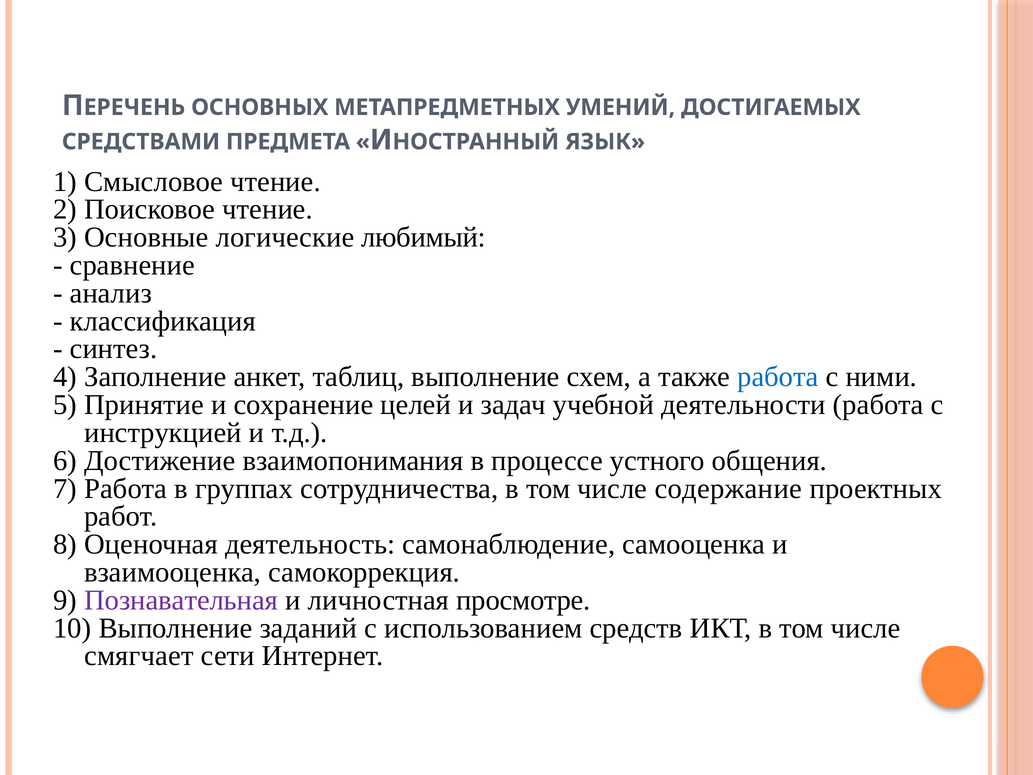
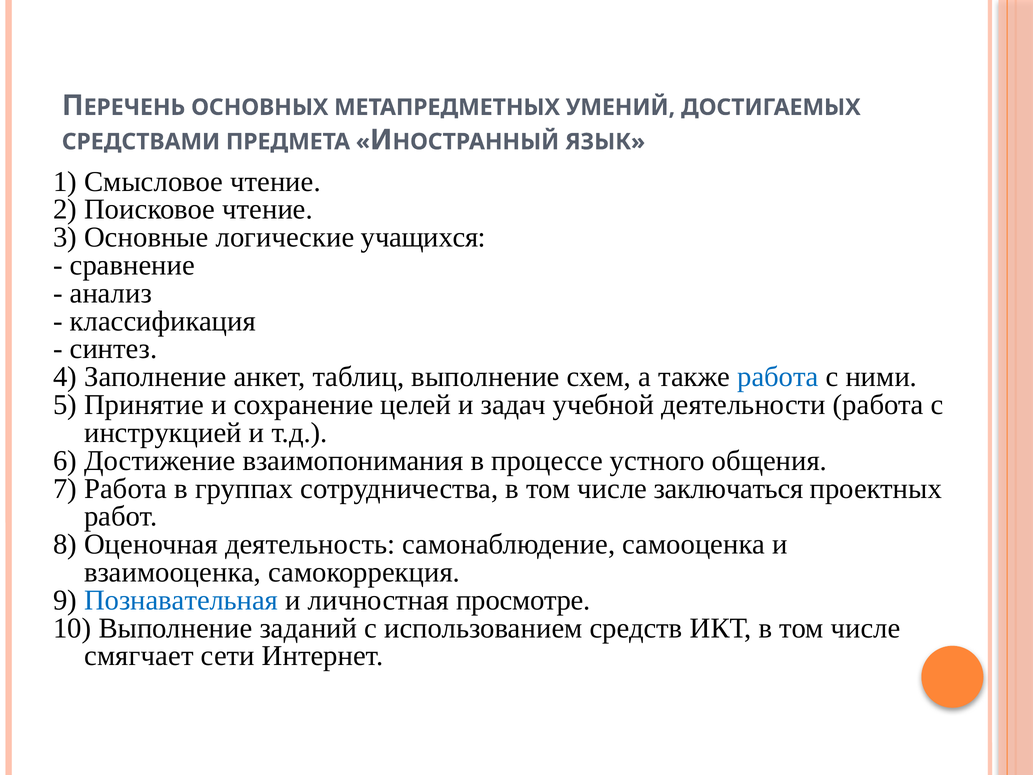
любимый: любимый -> учащихся
содержание: содержание -> заключаться
Познавательная colour: purple -> blue
